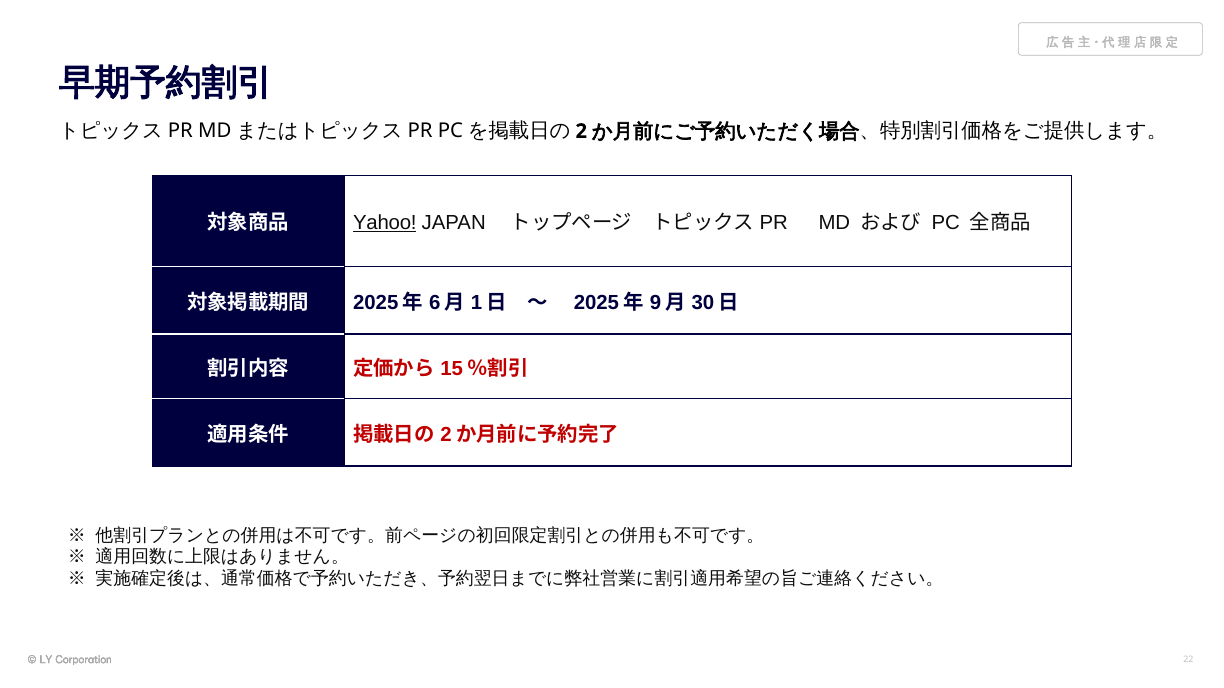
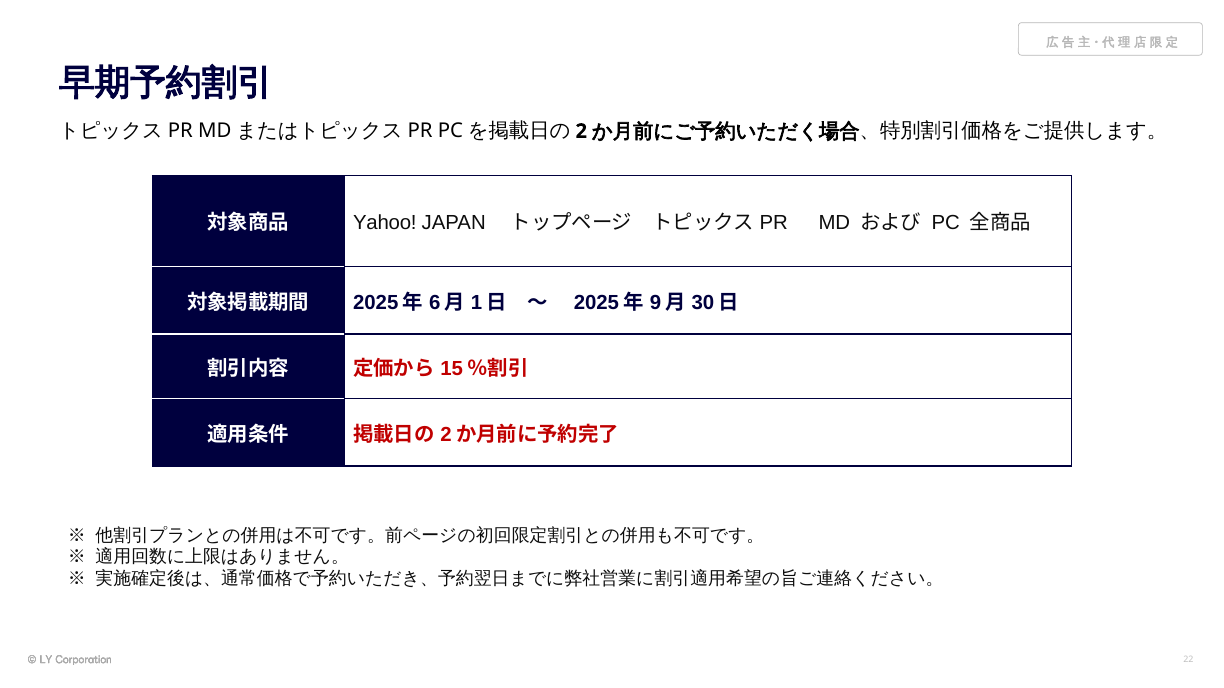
Yahoo underline: present -> none
